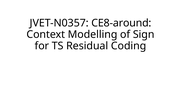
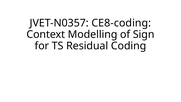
CE8-around: CE8-around -> CE8-coding
